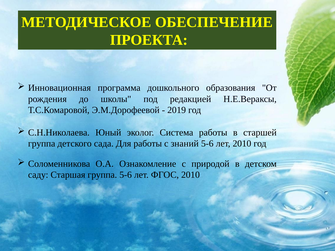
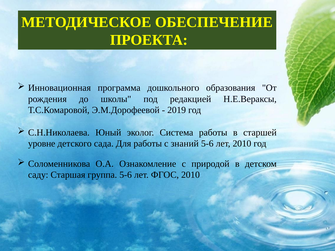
группа at (42, 144): группа -> уровне
